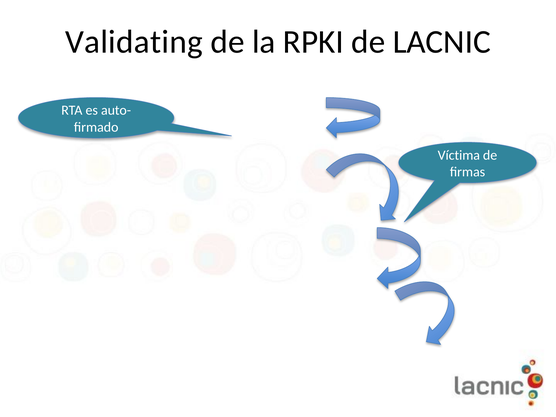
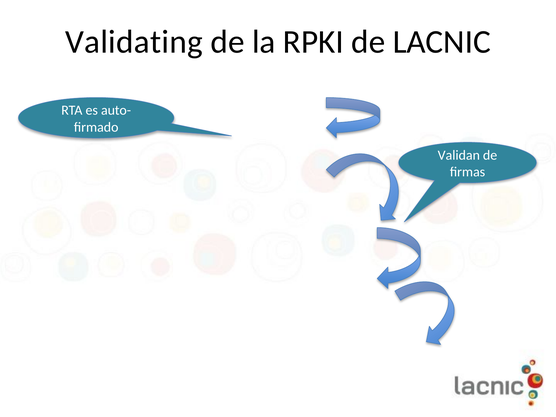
Víctima: Víctima -> Validan
